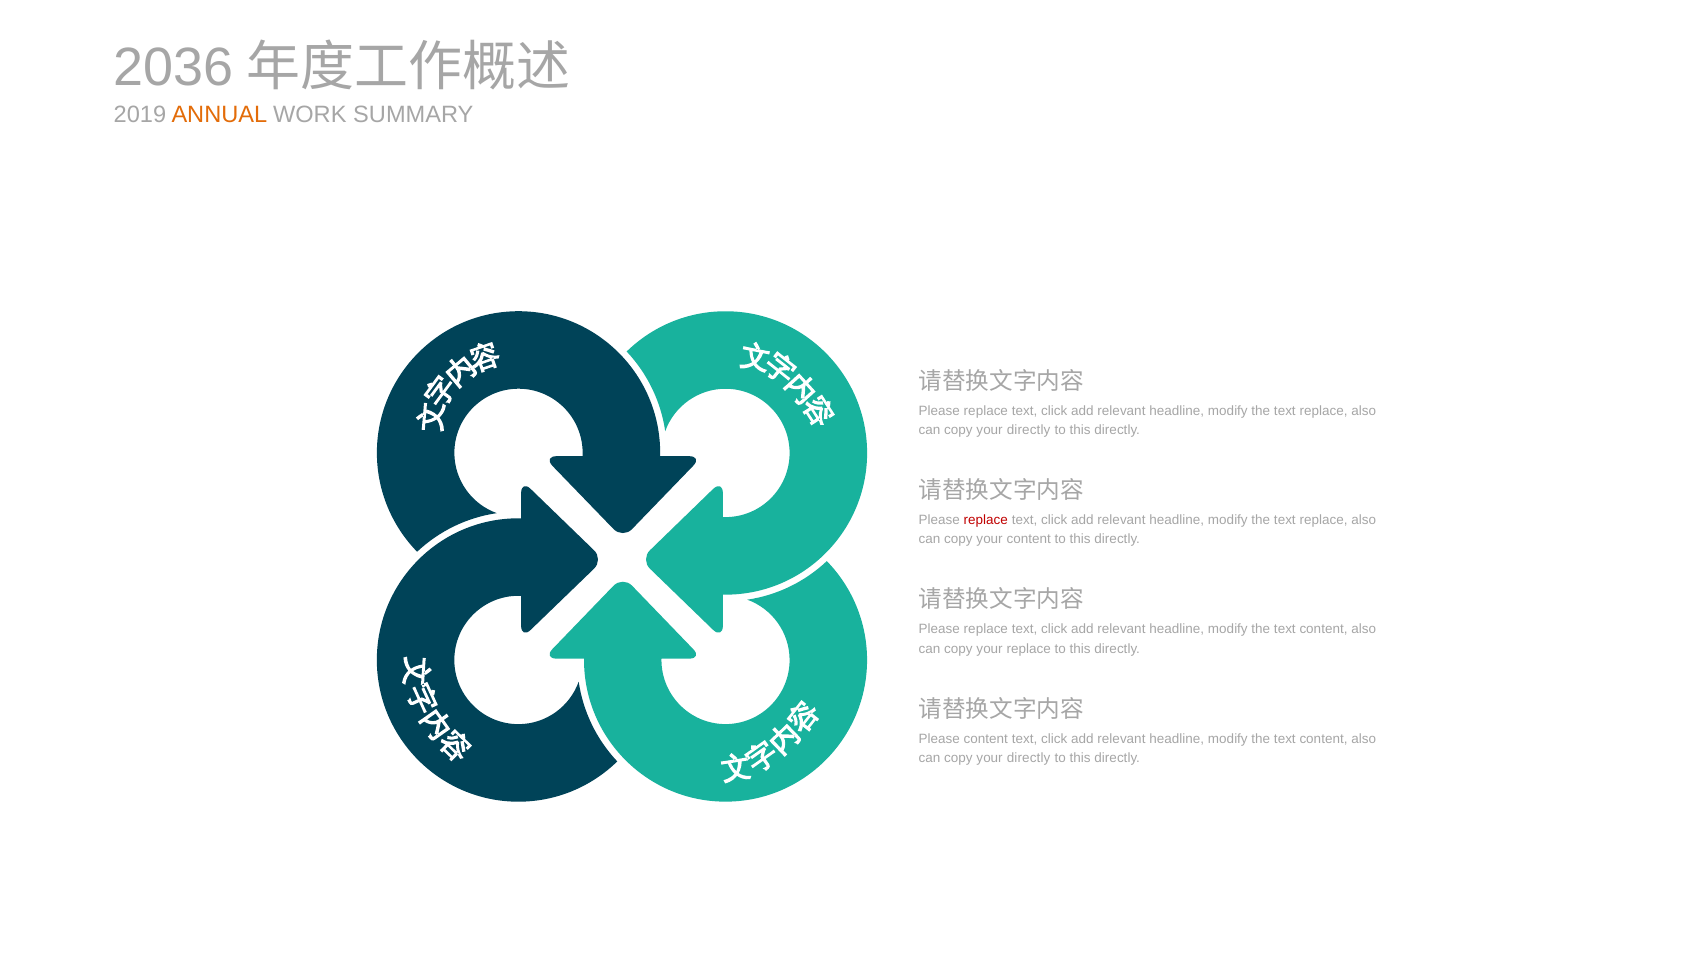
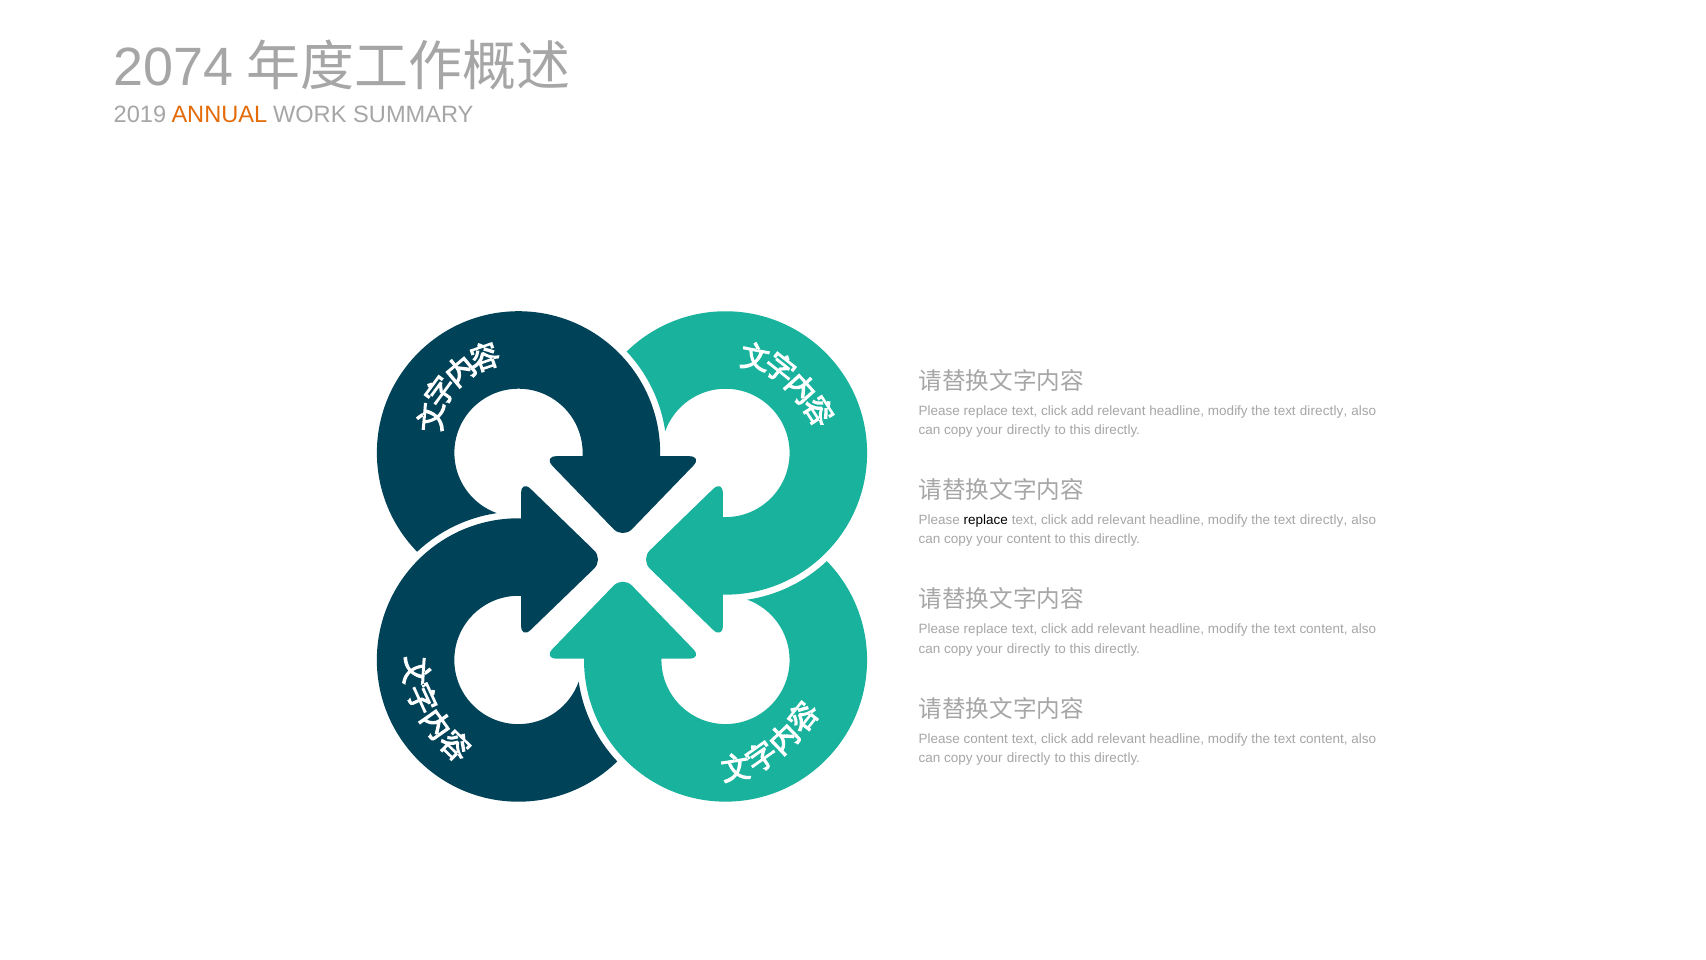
2036: 2036 -> 2074
replace at (1324, 411): replace -> directly
replace at (986, 520) colour: red -> black
replace at (1324, 520): replace -> directly
replace at (1029, 648): replace -> directly
